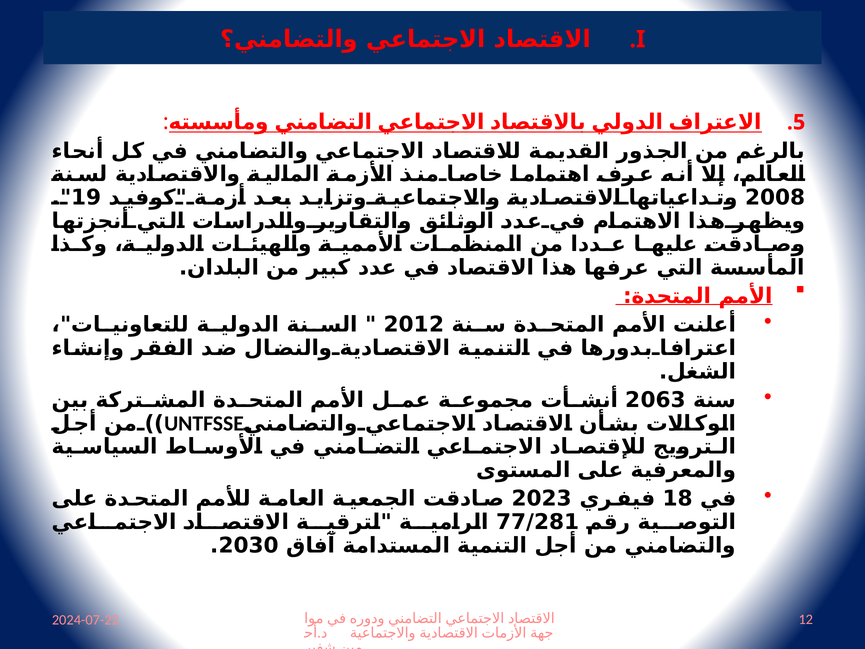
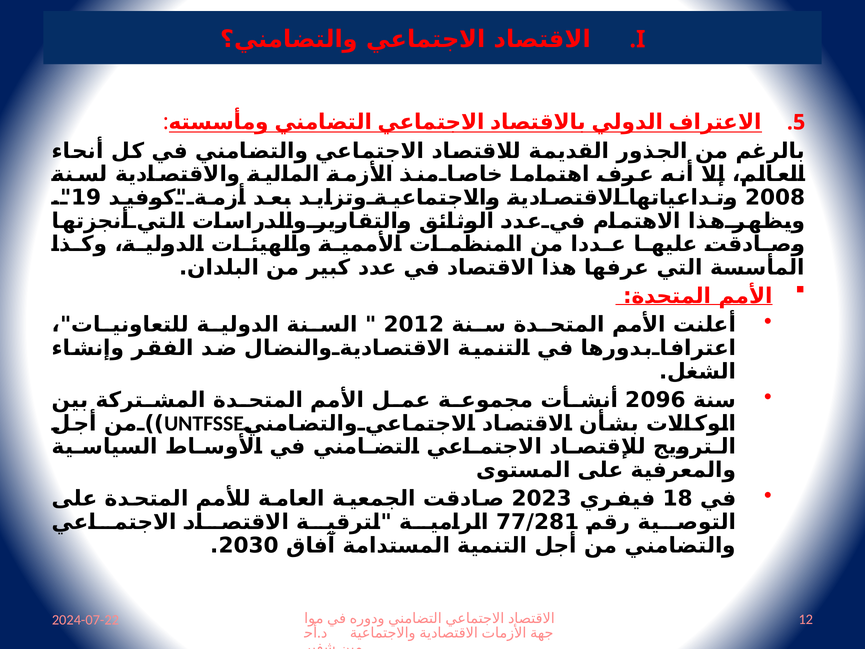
2063: 2063 -> 2096
